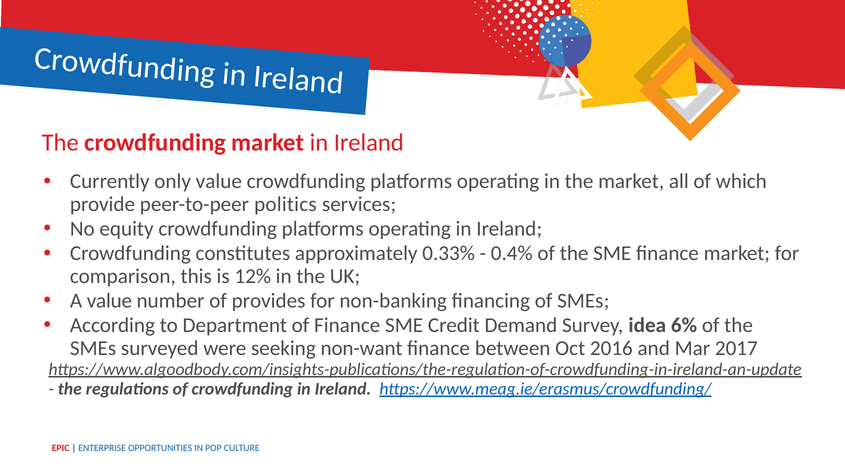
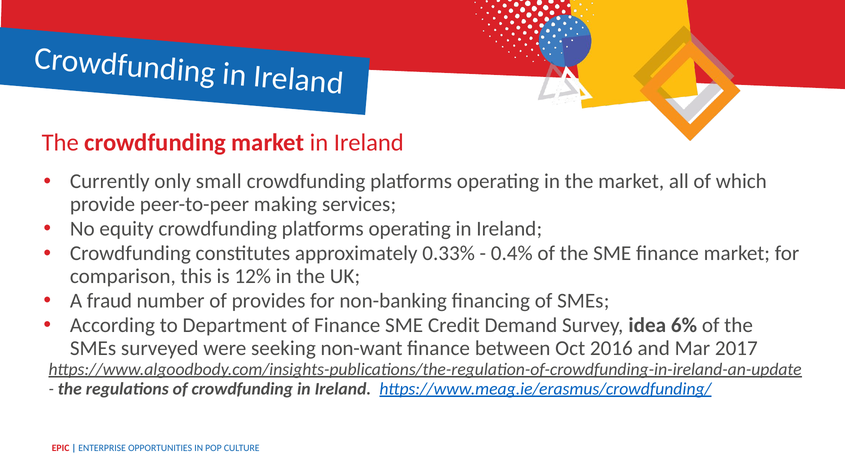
only value: value -> small
politics: politics -> making
A value: value -> fraud
